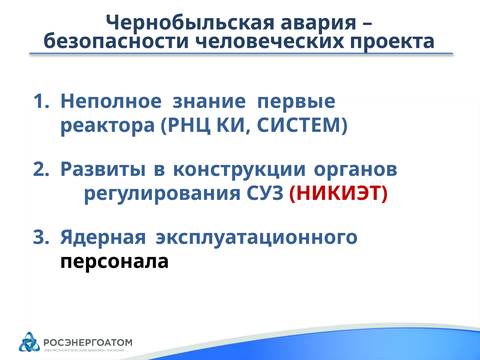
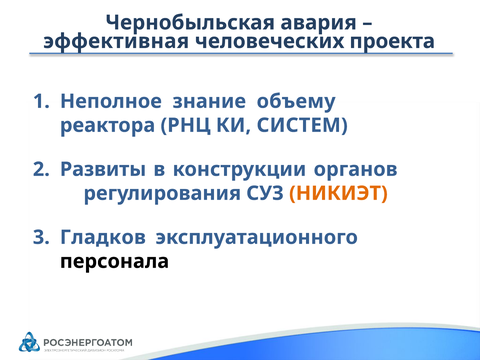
безопасности: безопасности -> эффективная
первые: первые -> объему
НИКИЭТ colour: red -> orange
Ядерная: Ядерная -> Гладков
